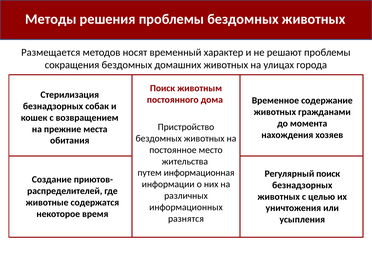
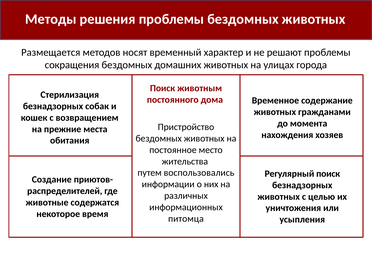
информационная: информационная -> воспользовались
разнятся: разнятся -> питомца
